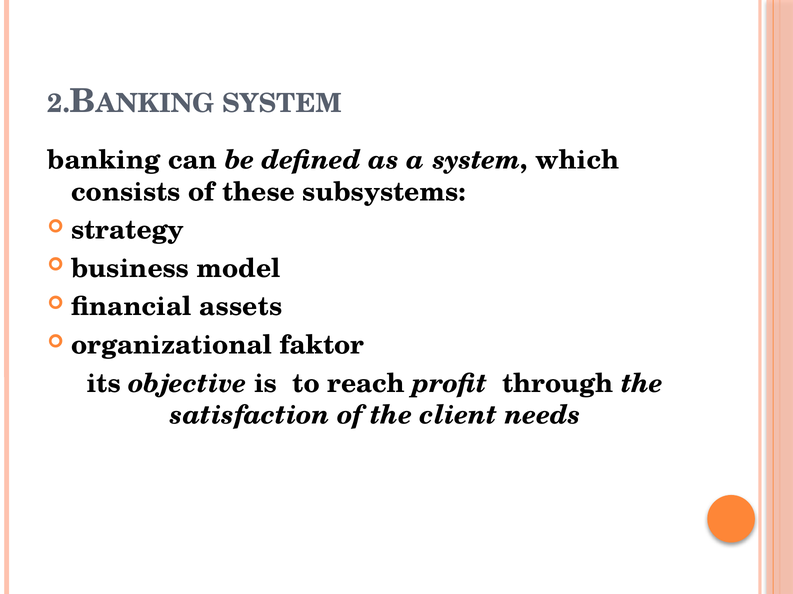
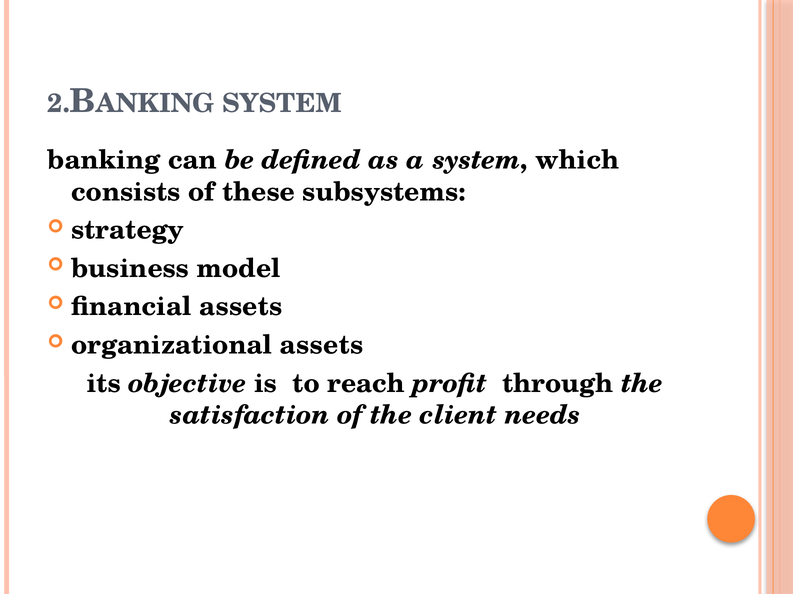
organizational faktor: faktor -> assets
